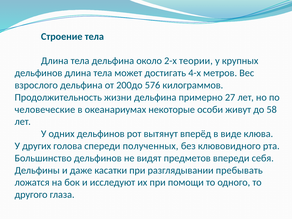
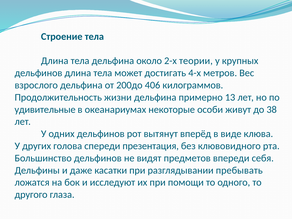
576: 576 -> 406
27: 27 -> 13
человеческие: человеческие -> удивительные
58: 58 -> 38
полученных: полученных -> презентация
